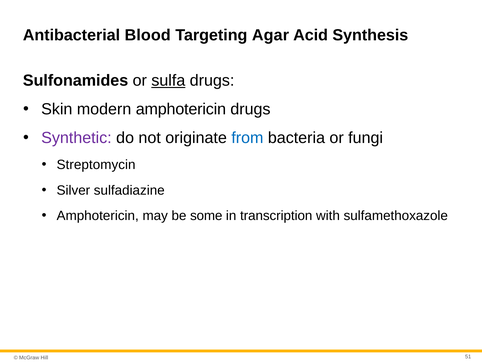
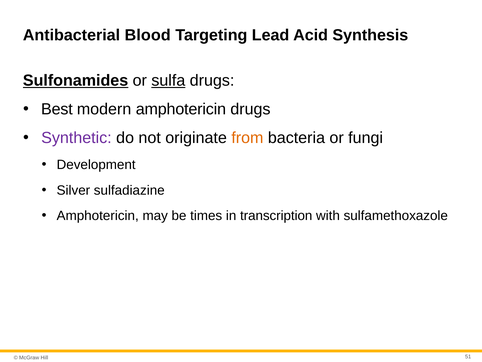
Agar: Agar -> Lead
Sulfonamides underline: none -> present
Skin: Skin -> Best
from colour: blue -> orange
Streptomycin: Streptomycin -> Development
some: some -> times
